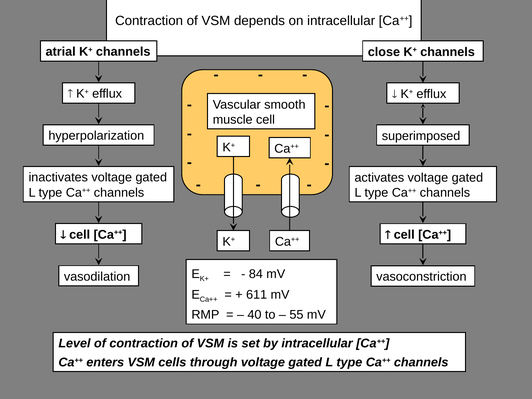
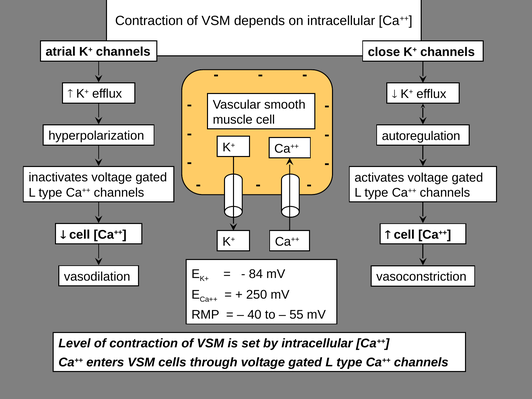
superimposed: superimposed -> autoregulation
611: 611 -> 250
